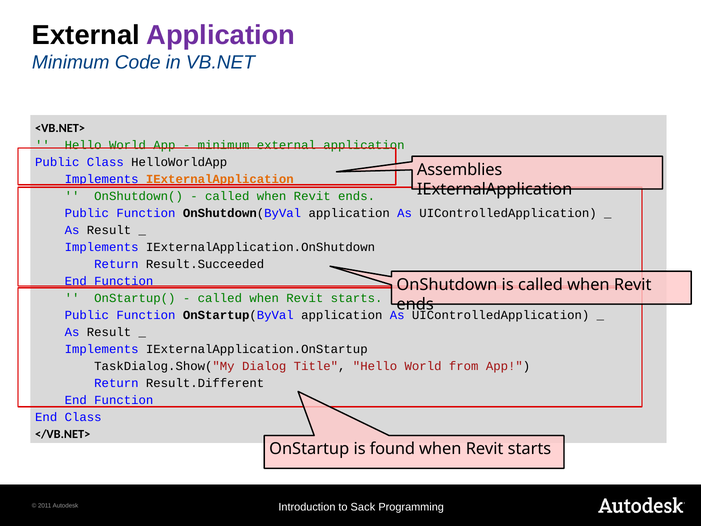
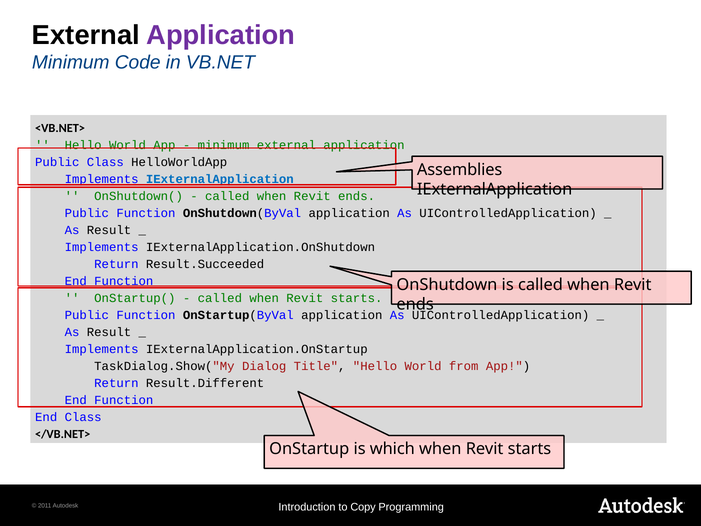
IExternalApplication at (220, 179) colour: orange -> blue
found: found -> which
Sack: Sack -> Copy
